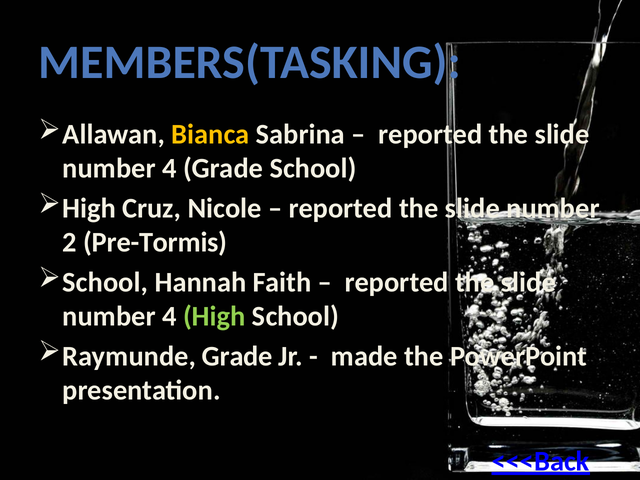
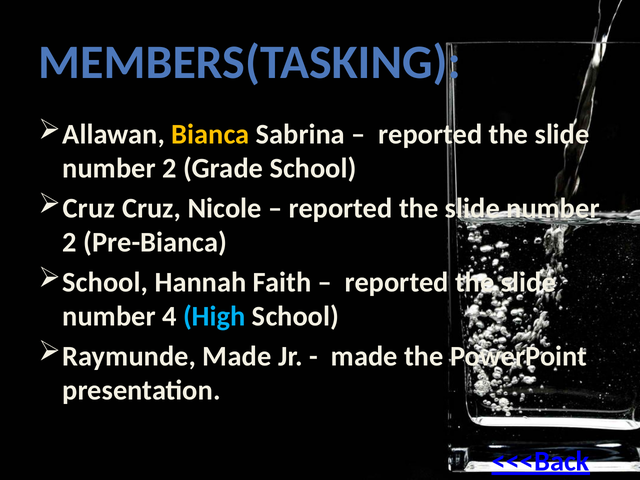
4 at (169, 168): 4 -> 2
High at (89, 208): High -> Cruz
Pre-Tormis: Pre-Tormis -> Pre-Bianca
High at (214, 316) colour: light green -> light blue
Raymunde Grade: Grade -> Made
